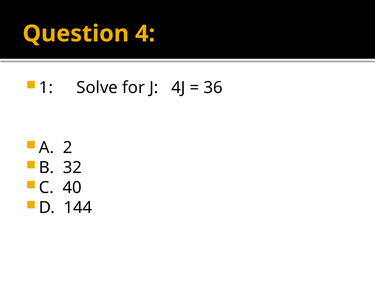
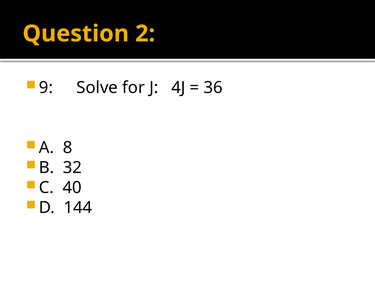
4: 4 -> 2
1: 1 -> 9
2: 2 -> 8
